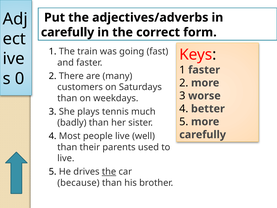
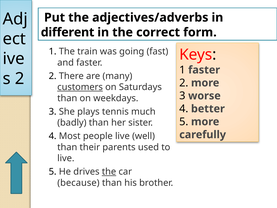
carefully at (68, 32): carefully -> different
0 at (20, 78): 0 -> 2
customers underline: none -> present
